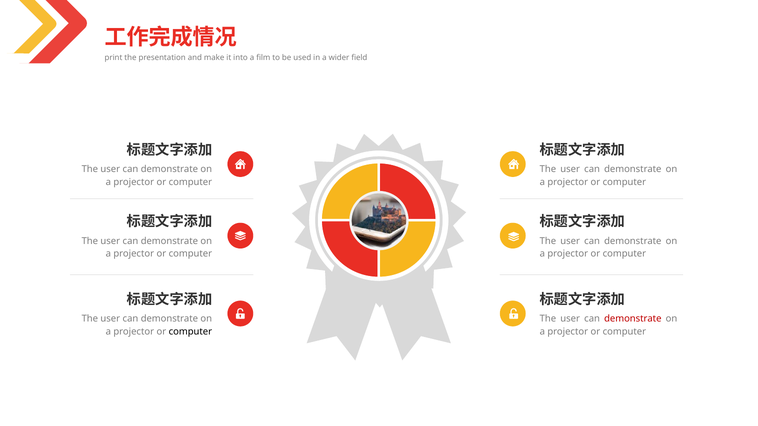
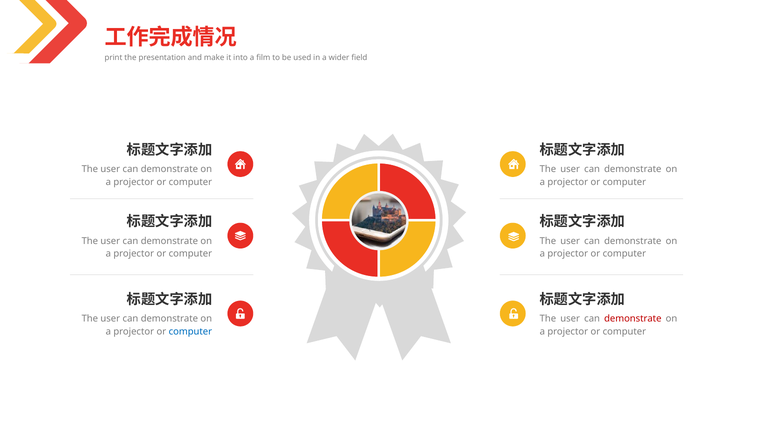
computer at (190, 332) colour: black -> blue
